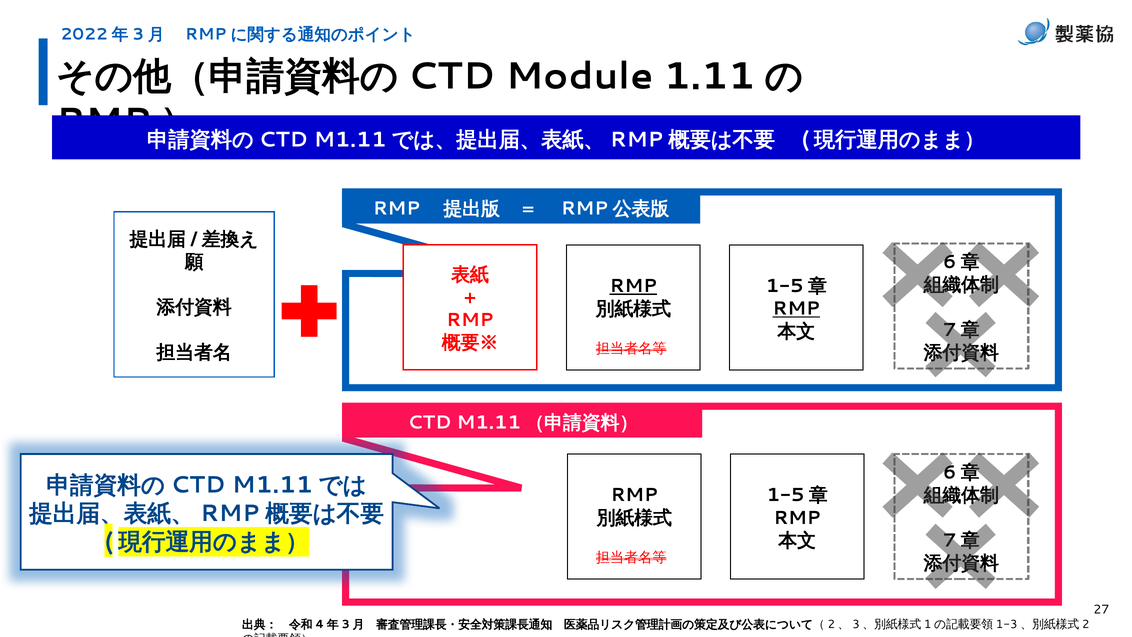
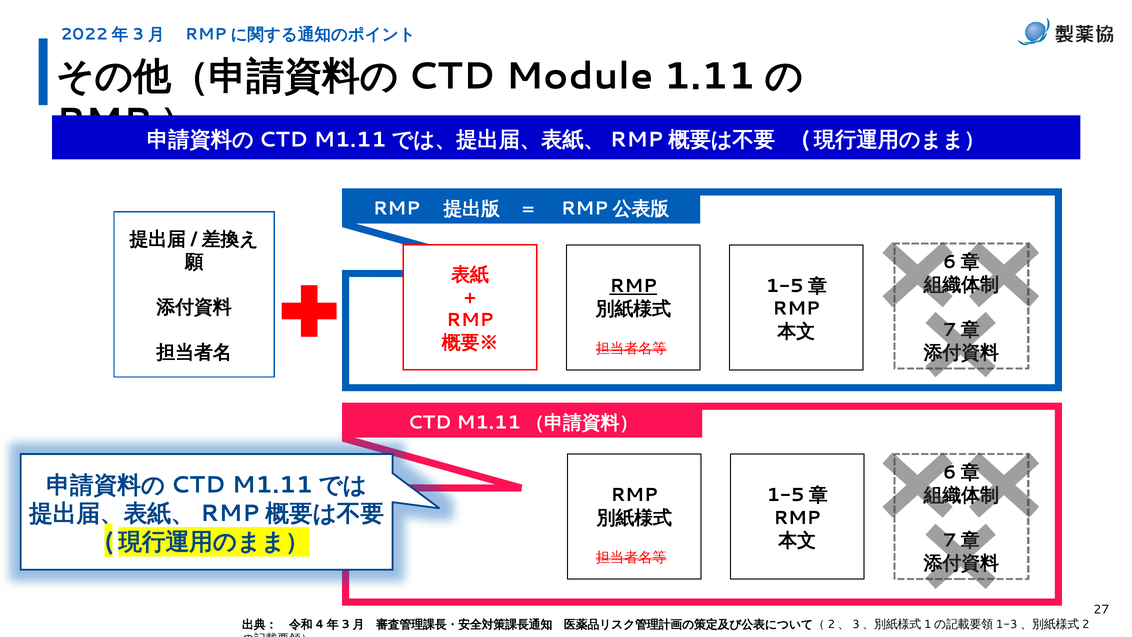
RMP at (796, 309) underline: present -> none
